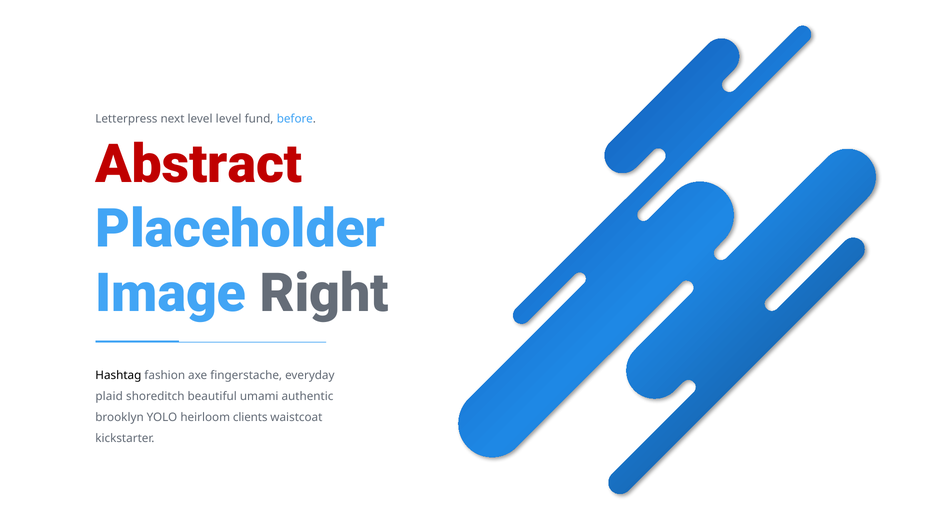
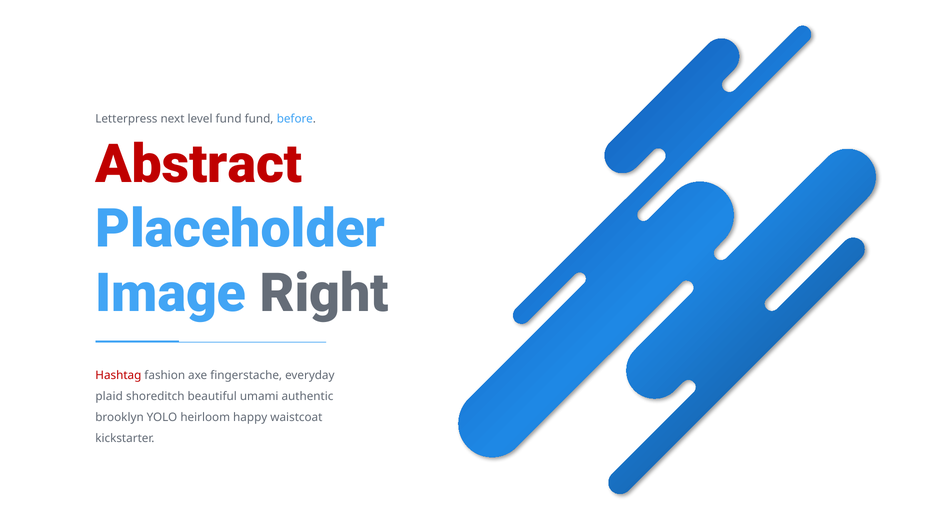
level level: level -> fund
Hashtag colour: black -> red
clients: clients -> happy
